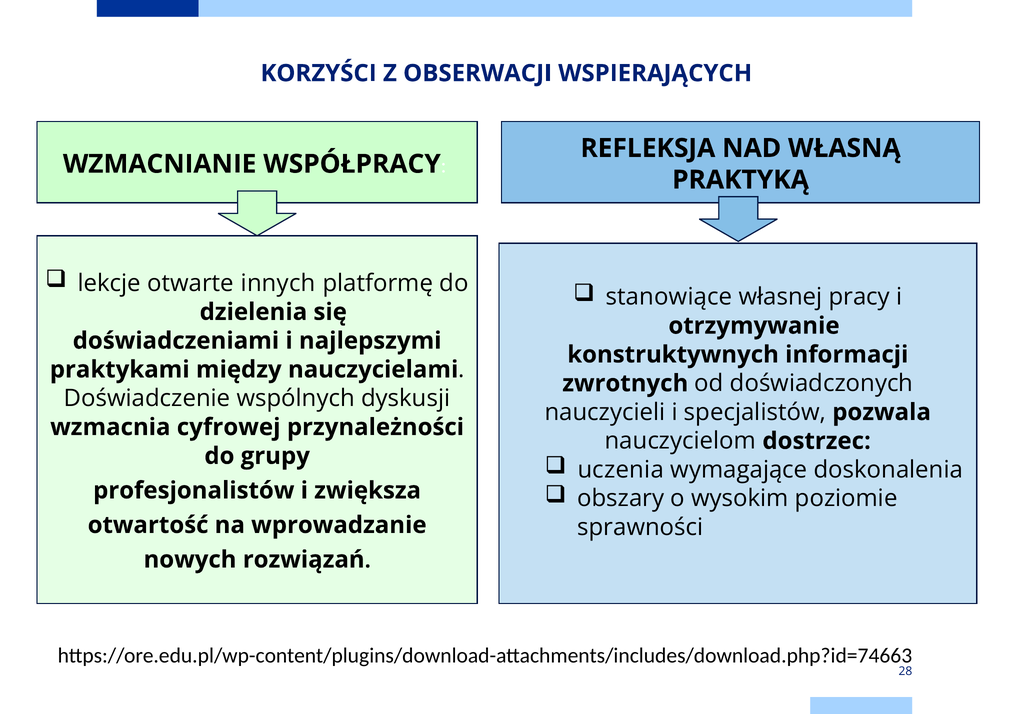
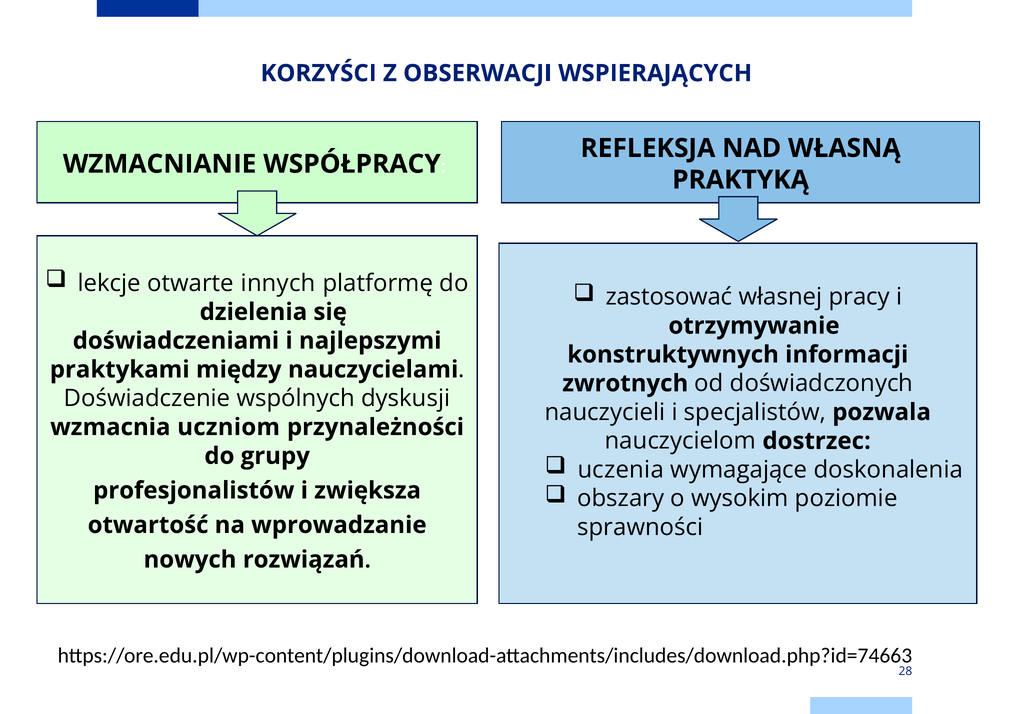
stanowiące: stanowiące -> zastosować
cyfrowej: cyfrowej -> uczniom
